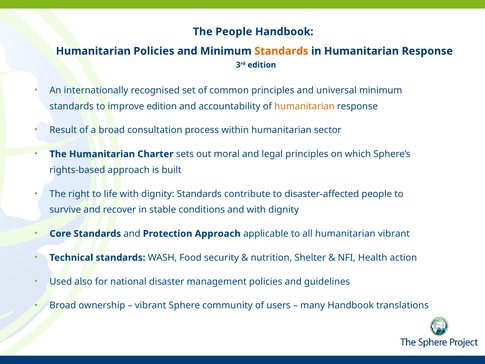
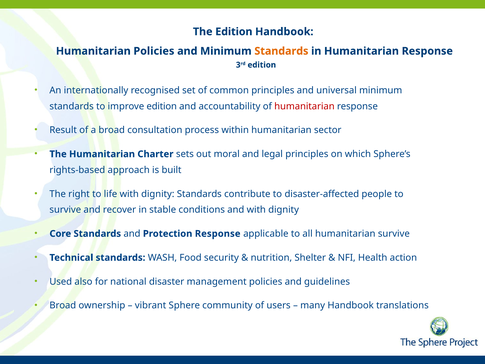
The People: People -> Edition
humanitarian at (304, 106) colour: orange -> red
Protection Approach: Approach -> Response
humanitarian vibrant: vibrant -> survive
